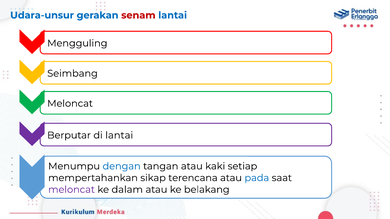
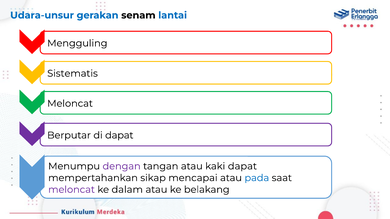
senam colour: red -> black
Seimbang: Seimbang -> Sistematis
di lantai: lantai -> dapat
dengan colour: blue -> purple
kaki setiap: setiap -> dapat
terencana: terencana -> mencapai
